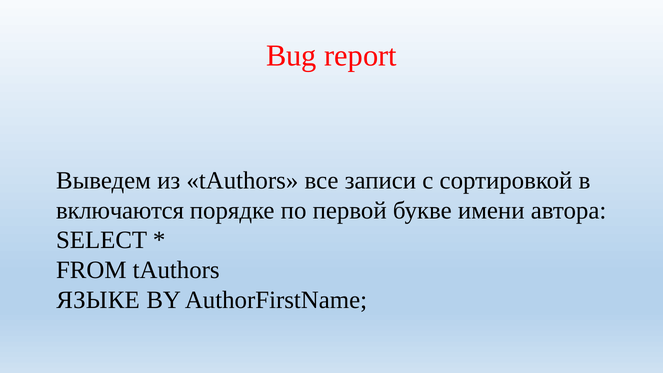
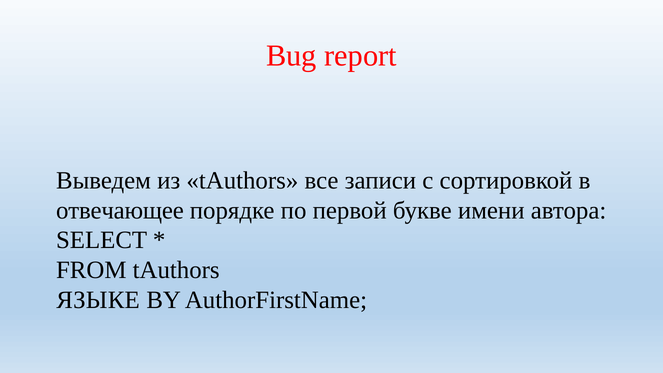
включаются: включаются -> отвечающее
